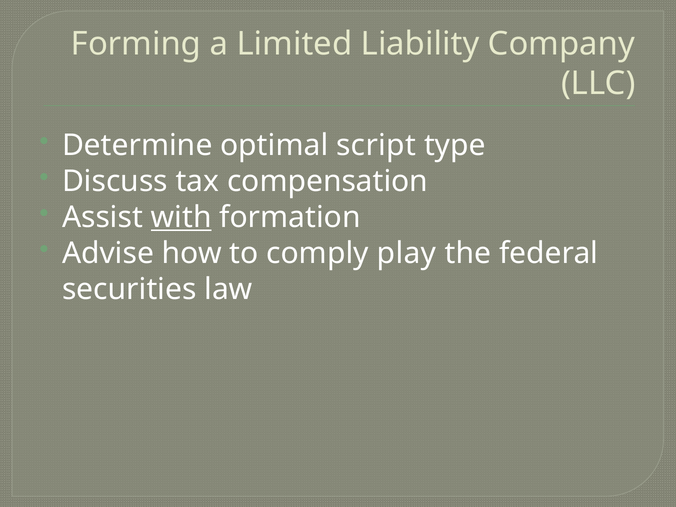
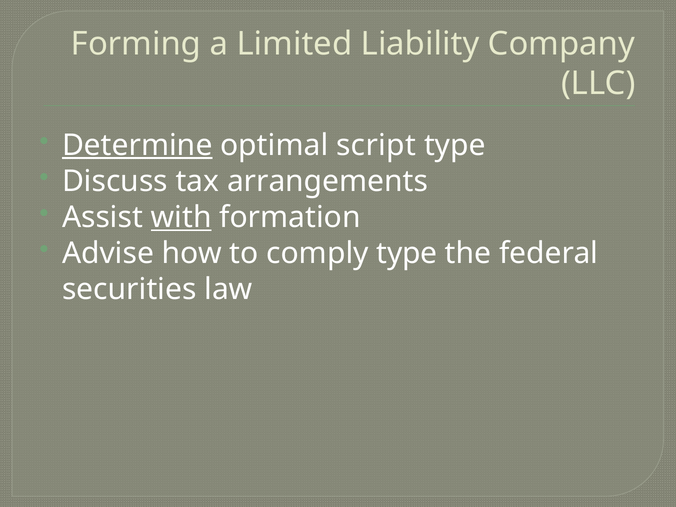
Determine underline: none -> present
compensation: compensation -> arrangements
comply play: play -> type
